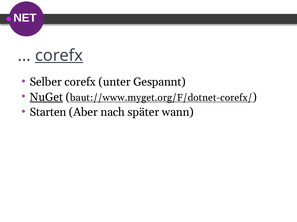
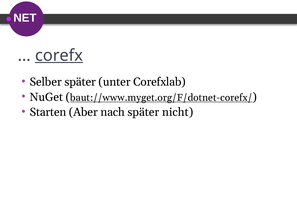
Selber corefx: corefx -> später
Gespannt: Gespannt -> Corefxlab
NuGet underline: present -> none
wann: wann -> nicht
